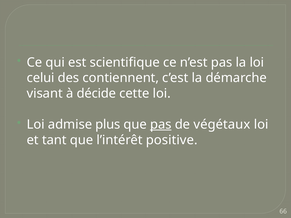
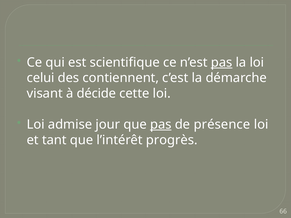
pas at (222, 62) underline: none -> present
plus: plus -> jour
végétaux: végétaux -> présence
positive: positive -> progrès
